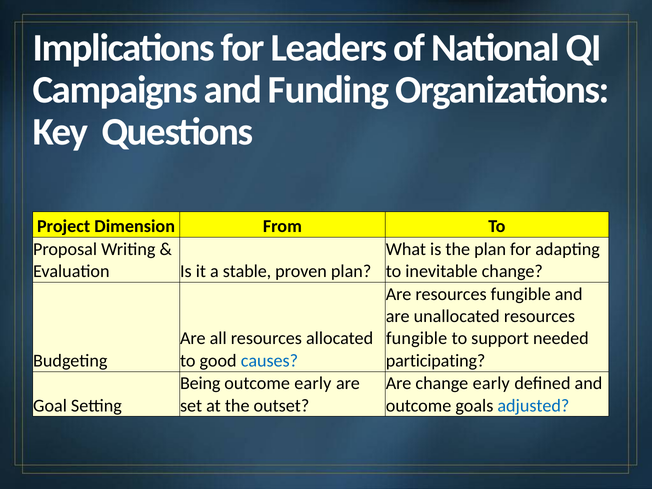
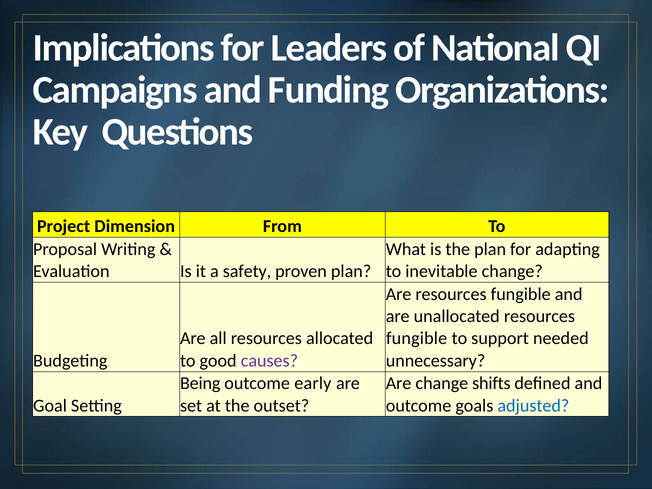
stable: stable -> safety
causes colour: blue -> purple
participating: participating -> unnecessary
change early: early -> shifts
